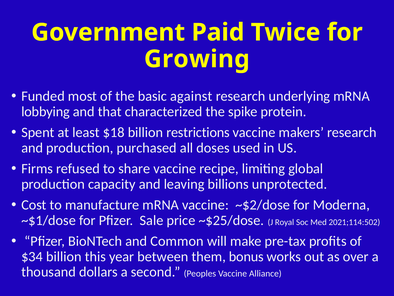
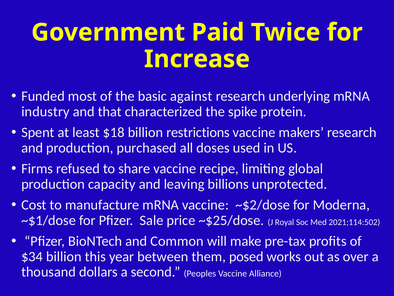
Growing: Growing -> Increase
lobbying: lobbying -> industry
bonus: bonus -> posed
